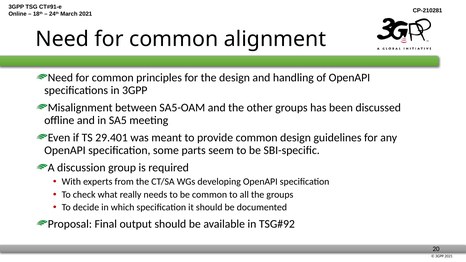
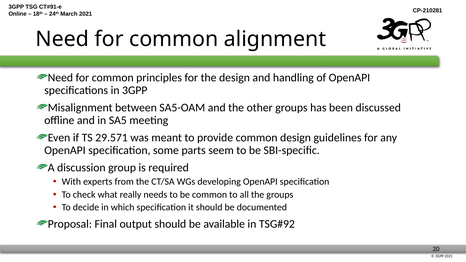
29.401: 29.401 -> 29.571
